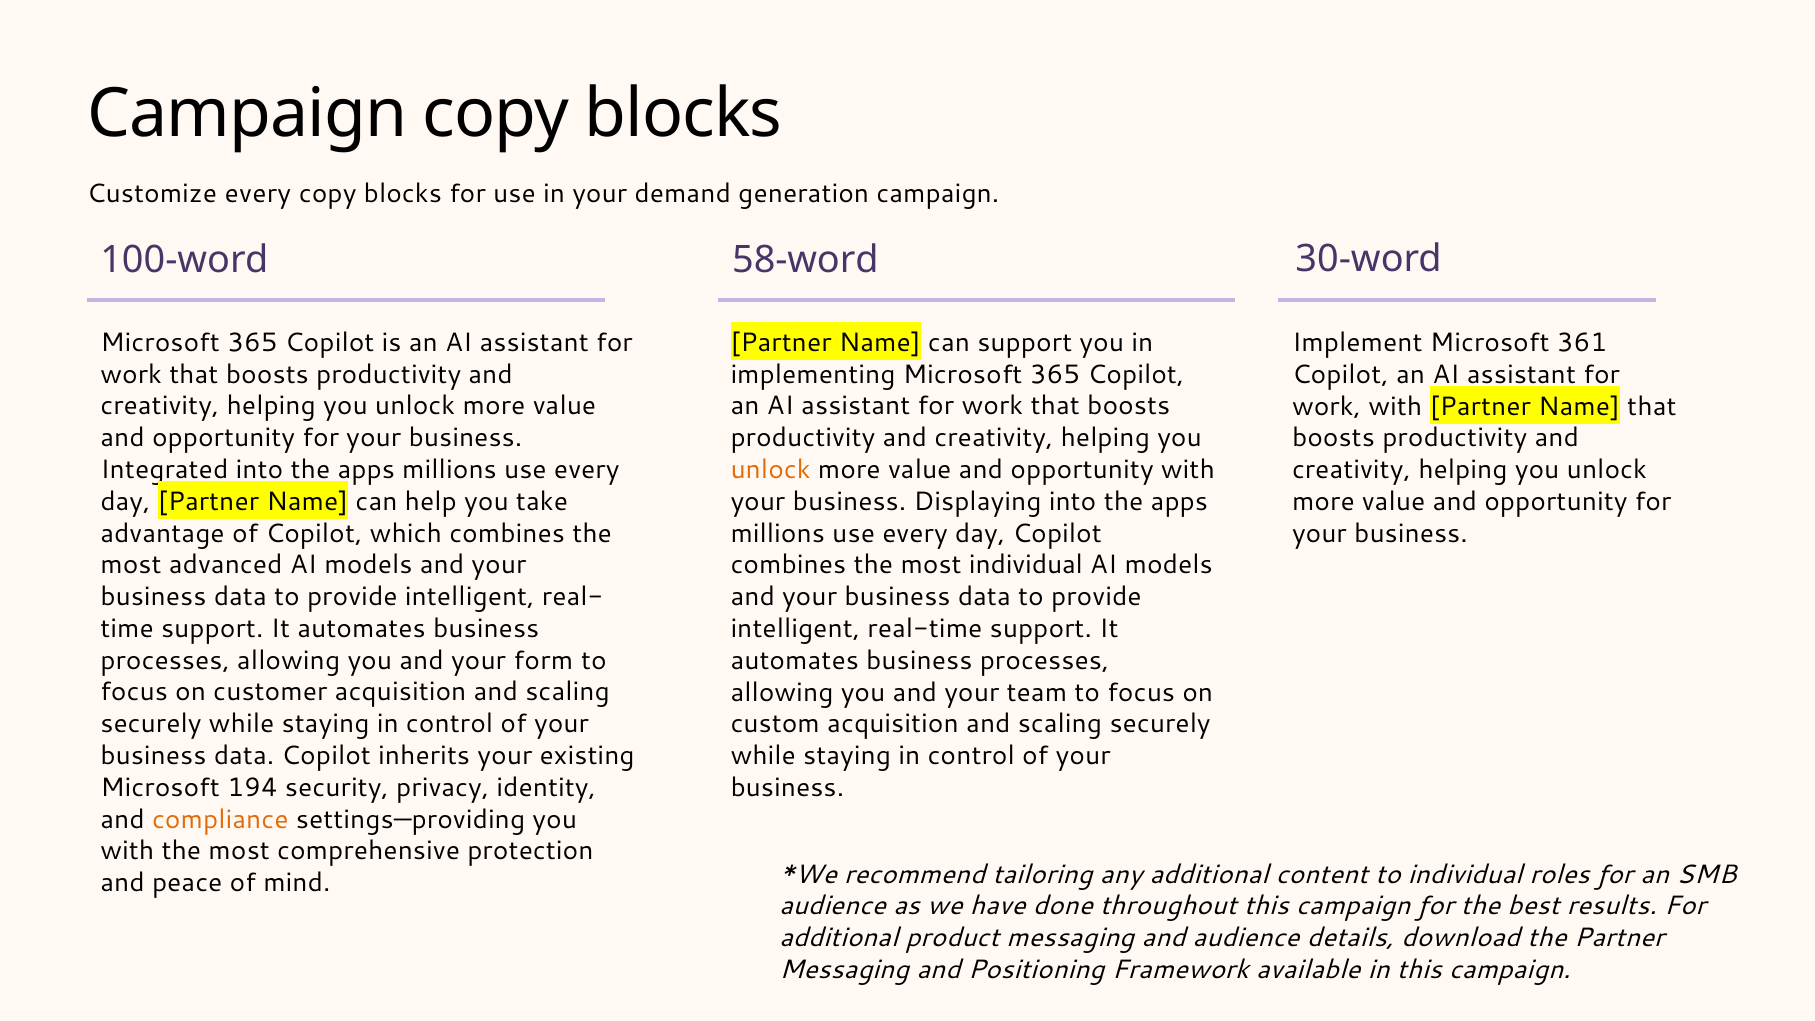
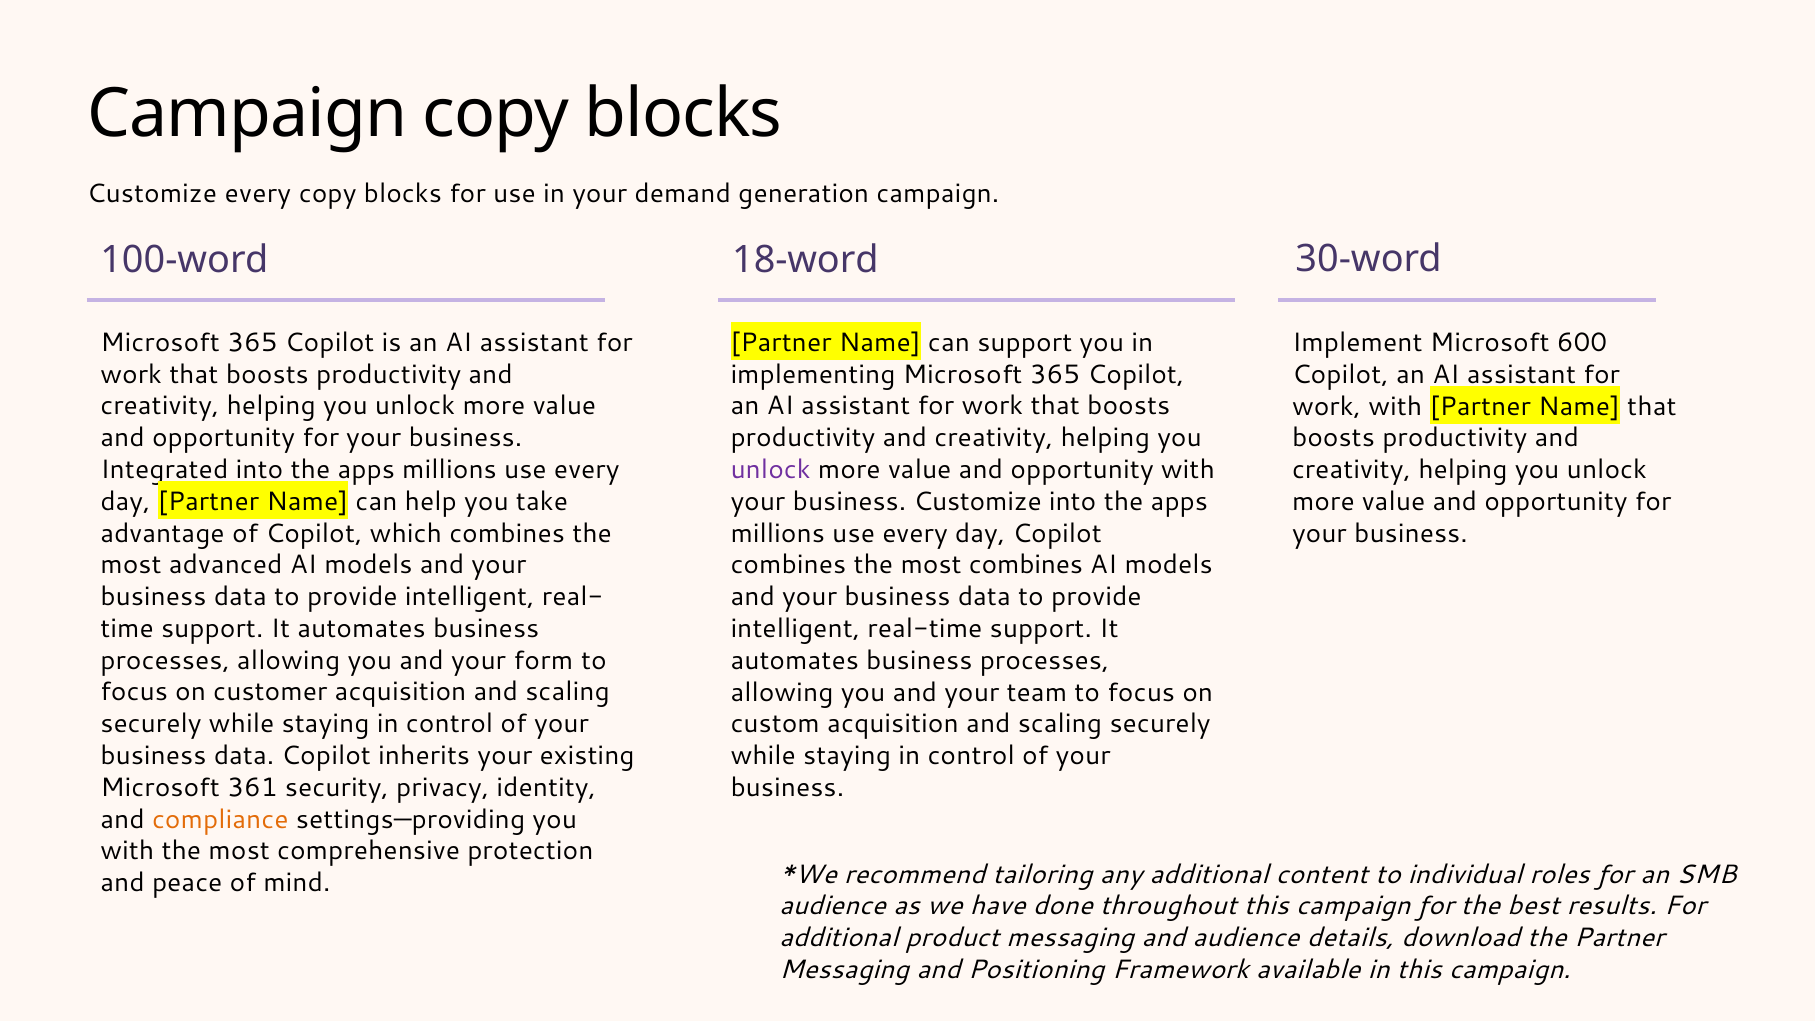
58-word: 58-word -> 18-word
361: 361 -> 600
unlock at (771, 470) colour: orange -> purple
business Displaying: Displaying -> Customize
most individual: individual -> combines
194: 194 -> 361
